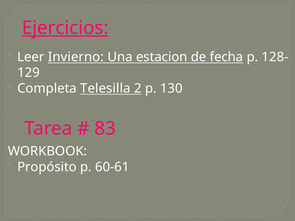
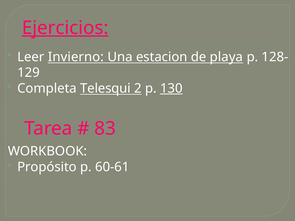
fecha: fecha -> playa
Telesilla: Telesilla -> Telesqui
130 underline: none -> present
